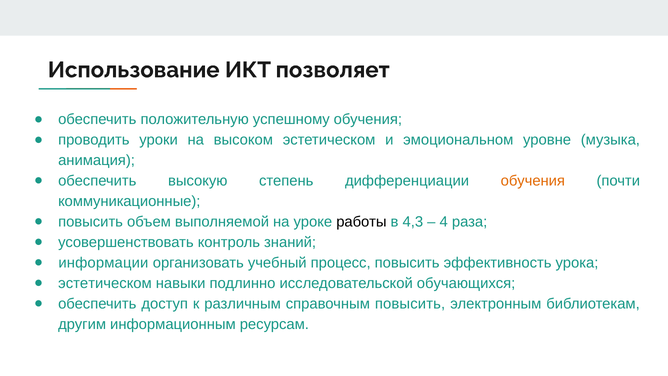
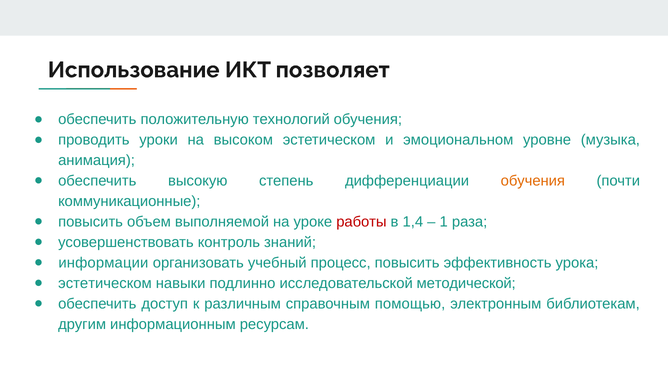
успешному: успешному -> технологий
работы colour: black -> red
4,3: 4,3 -> 1,4
4: 4 -> 1
обучающихся: обучающихся -> методической
справочным повысить: повысить -> помощью
